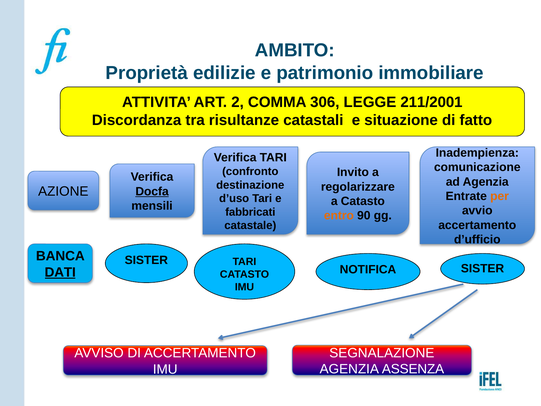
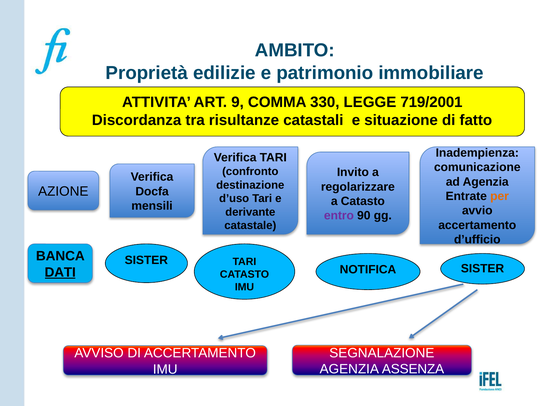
2: 2 -> 9
306: 306 -> 330
211/2001: 211/2001 -> 719/2001
Docfa underline: present -> none
fabbricati: fabbricati -> derivante
entro colour: orange -> purple
